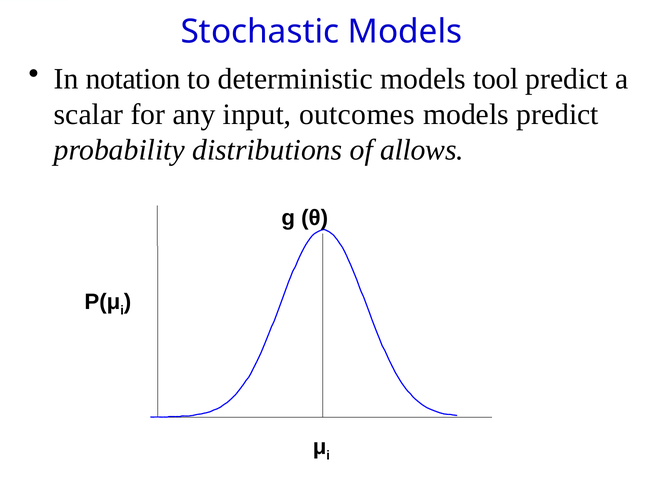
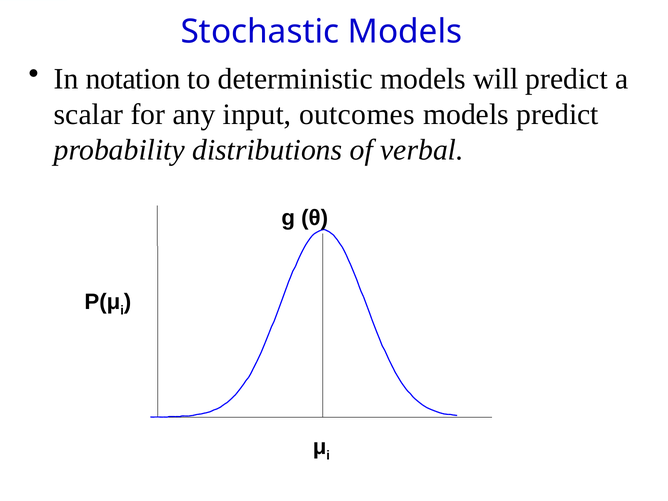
tool: tool -> will
allows: allows -> verbal
